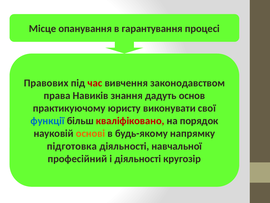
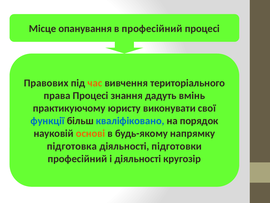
в гарантування: гарантування -> професійний
час colour: red -> orange
законодавством: законодавством -> територіального
права Навиків: Навиків -> Процесі
основ: основ -> вмінь
кваліфіковано colour: red -> blue
навчальної: навчальної -> підготовки
